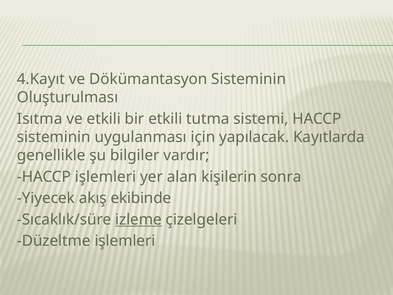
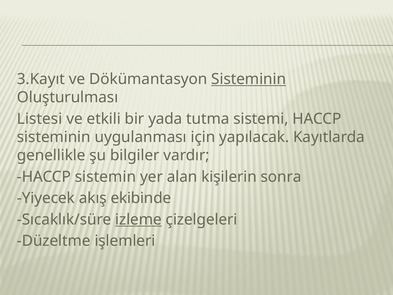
4.Kayıt: 4.Kayıt -> 3.Kayıt
Sisteminin at (249, 79) underline: none -> present
Isıtma: Isıtma -> Listesi
bir etkili: etkili -> yada
HACCP işlemleri: işlemleri -> sistemin
